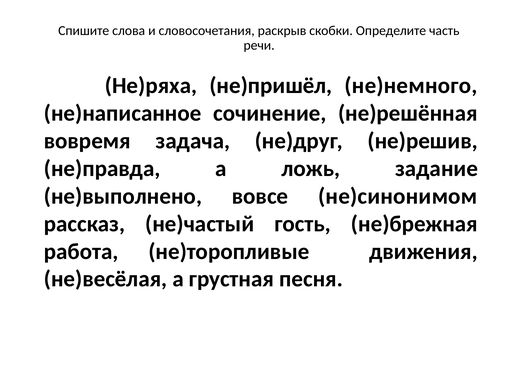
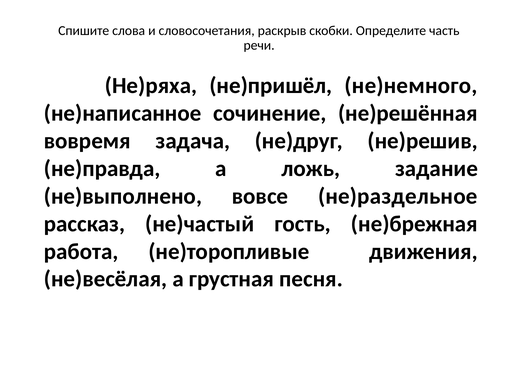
не)синонимом: не)синонимом -> не)раздельное
